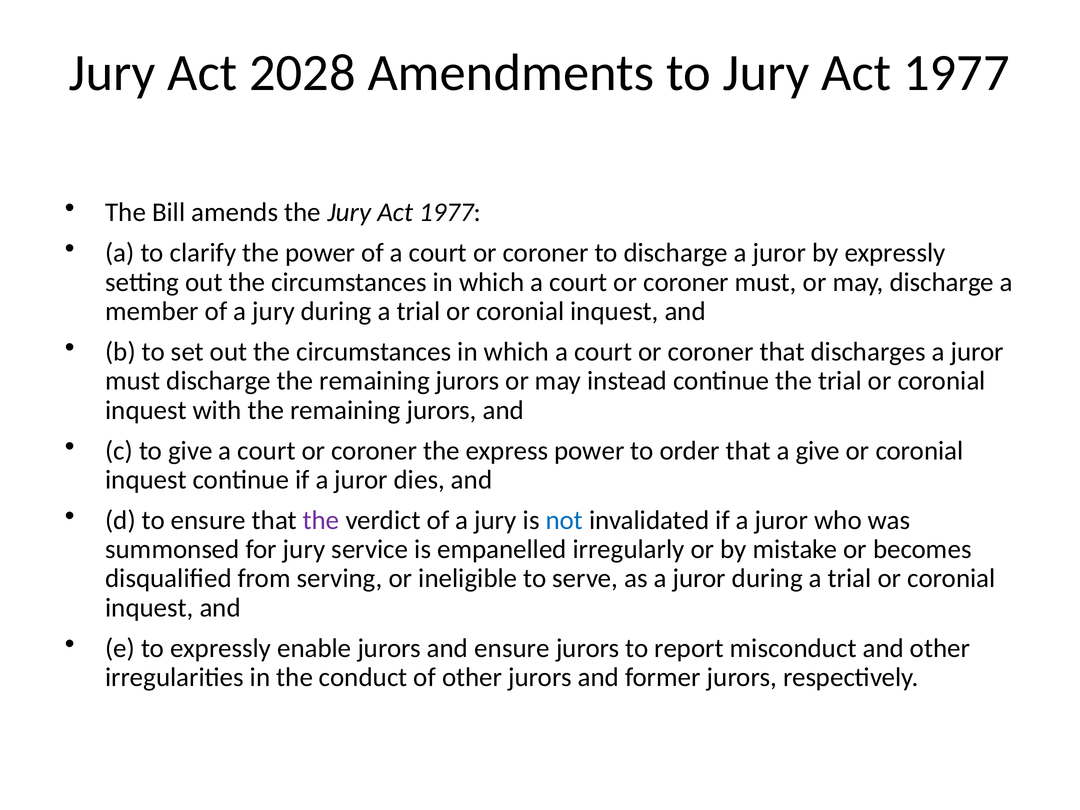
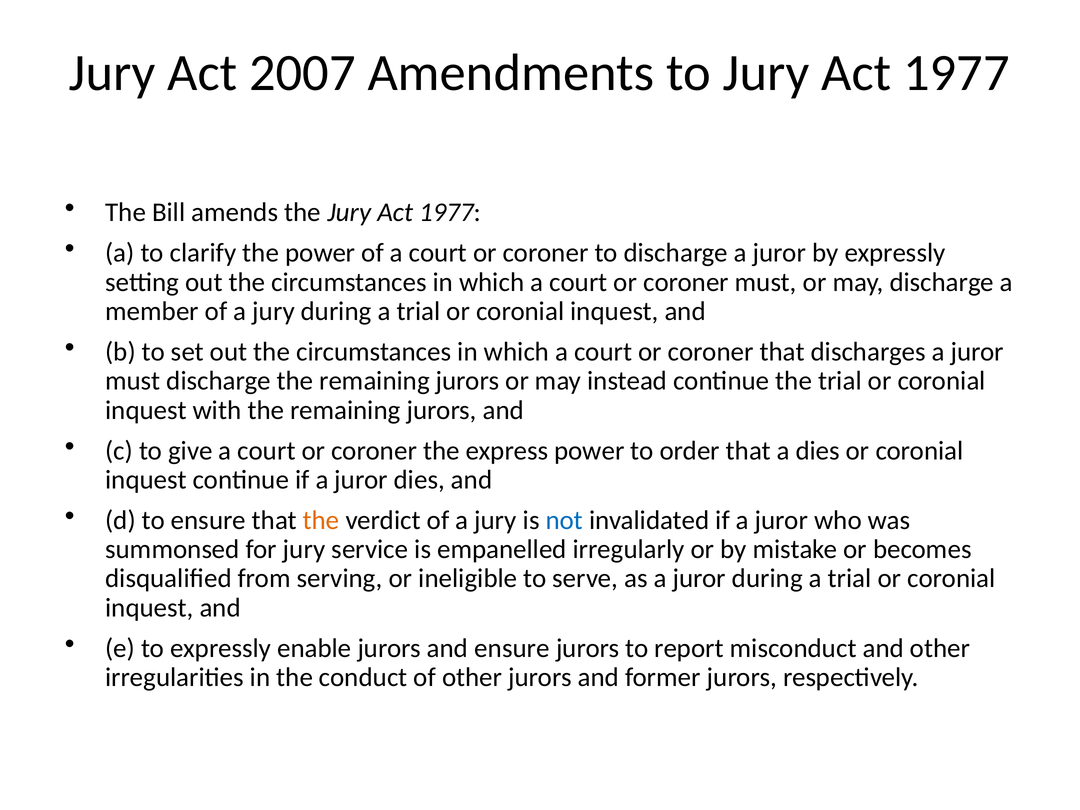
2028: 2028 -> 2007
a give: give -> dies
the at (321, 520) colour: purple -> orange
